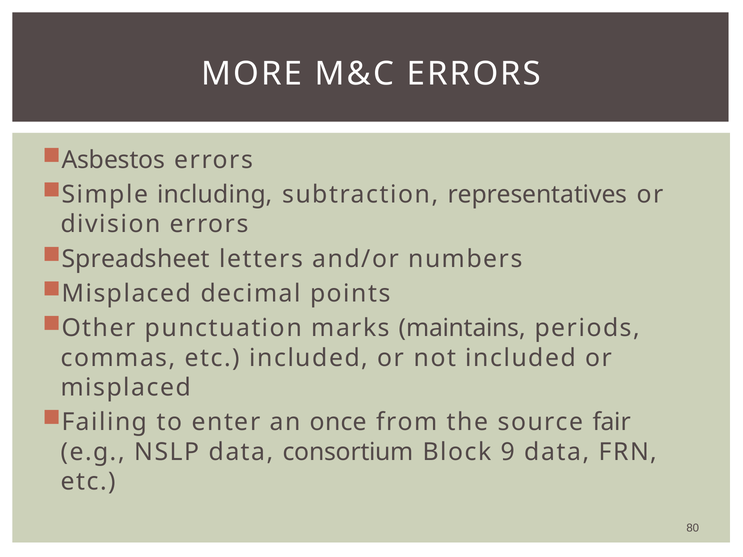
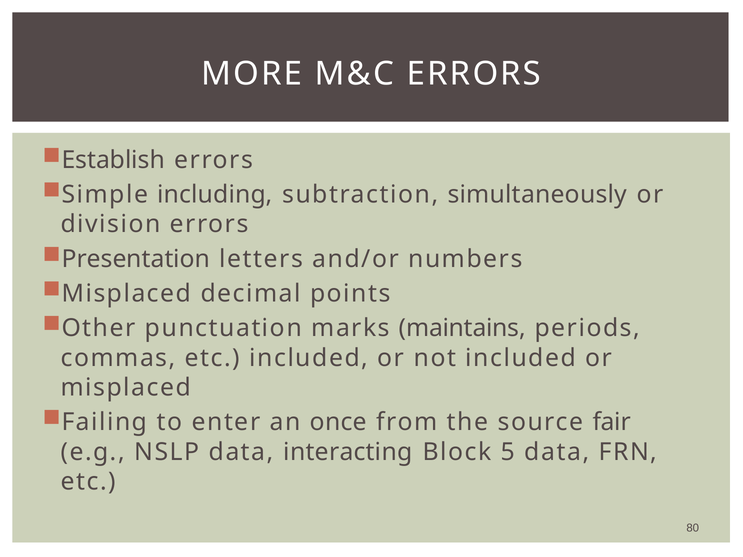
Asbestos: Asbestos -> Establish
representatives: representatives -> simultaneously
Spreadsheet: Spreadsheet -> Presentation
consortium: consortium -> interacting
9: 9 -> 5
